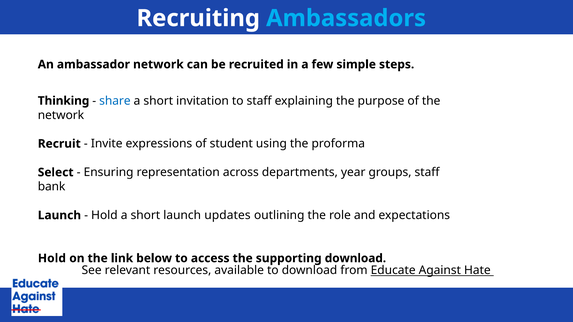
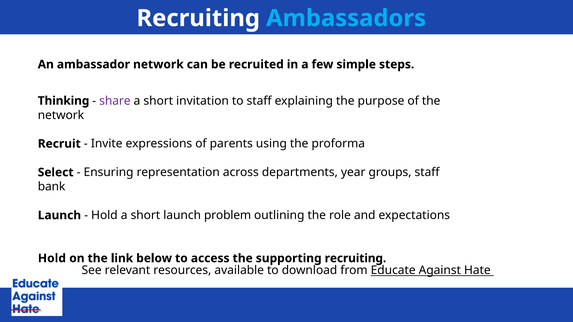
share colour: blue -> purple
student: student -> parents
updates: updates -> problem
supporting download: download -> recruiting
